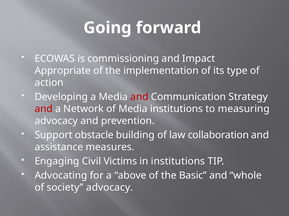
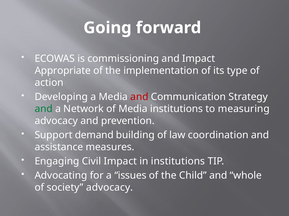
and at (44, 109) colour: red -> green
obstacle: obstacle -> demand
collaboration: collaboration -> coordination
Civil Victims: Victims -> Impact
above: above -> issues
Basic: Basic -> Child
